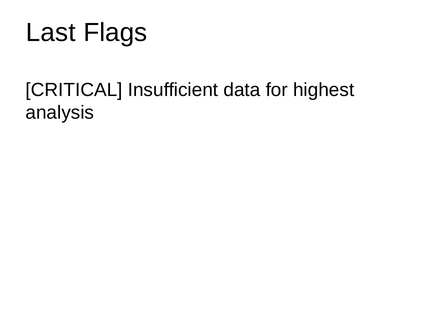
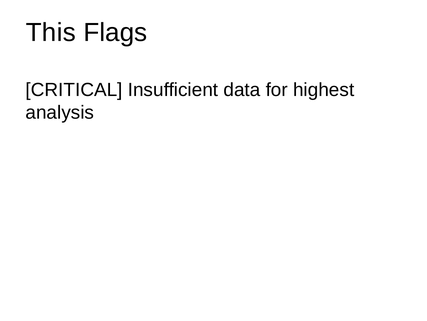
Last: Last -> This
